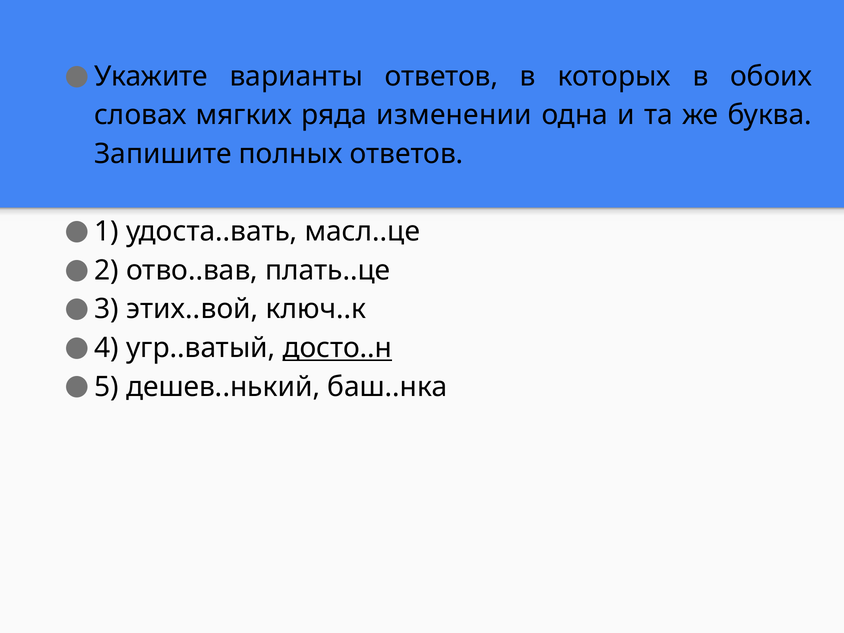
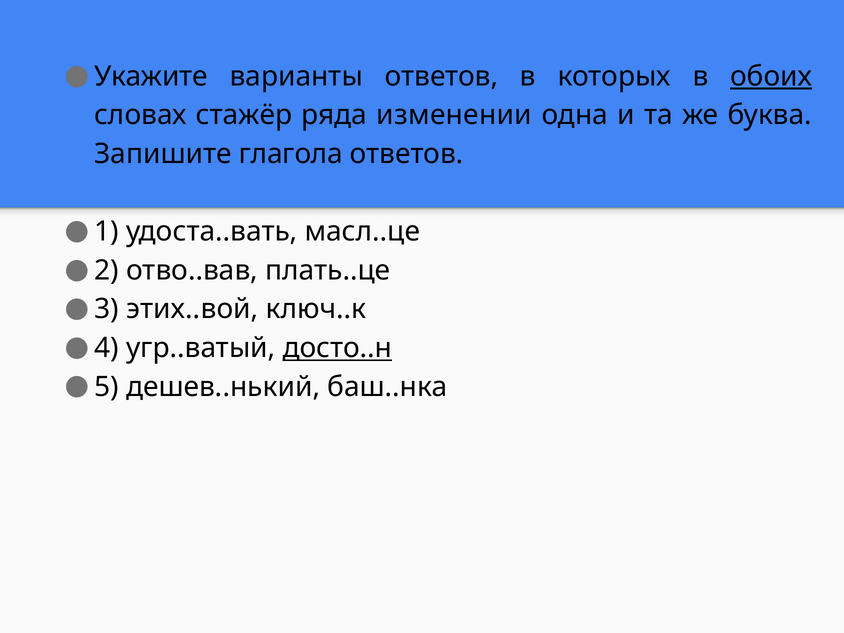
обоих underline: none -> present
мягких: мягких -> стажёр
полных: полных -> глагола
